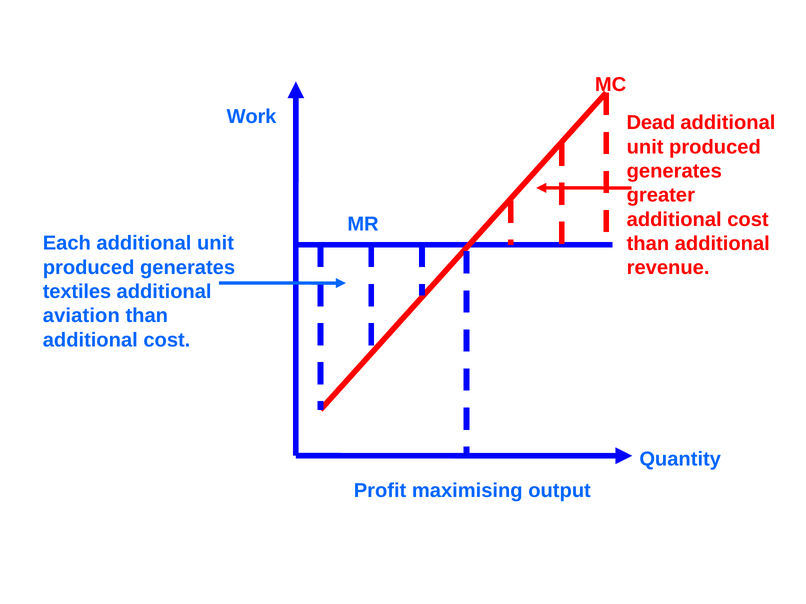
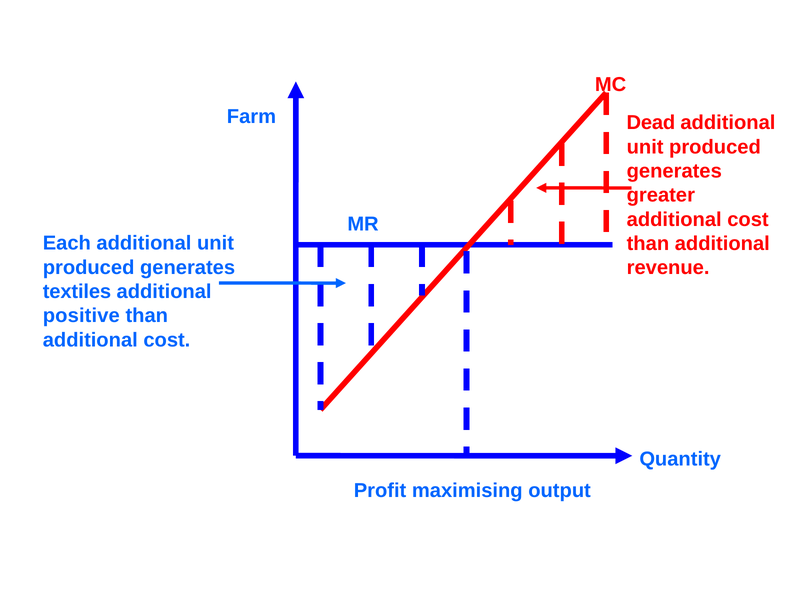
Work: Work -> Farm
aviation: aviation -> positive
